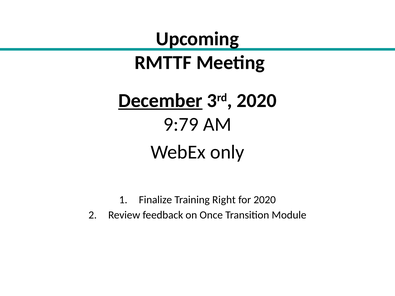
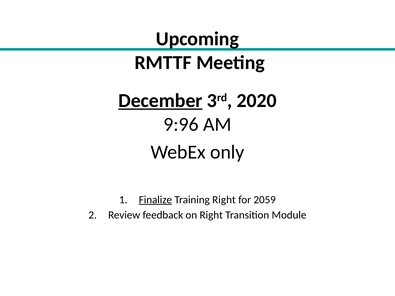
9:79: 9:79 -> 9:96
Finalize underline: none -> present
for 2020: 2020 -> 2059
on Once: Once -> Right
